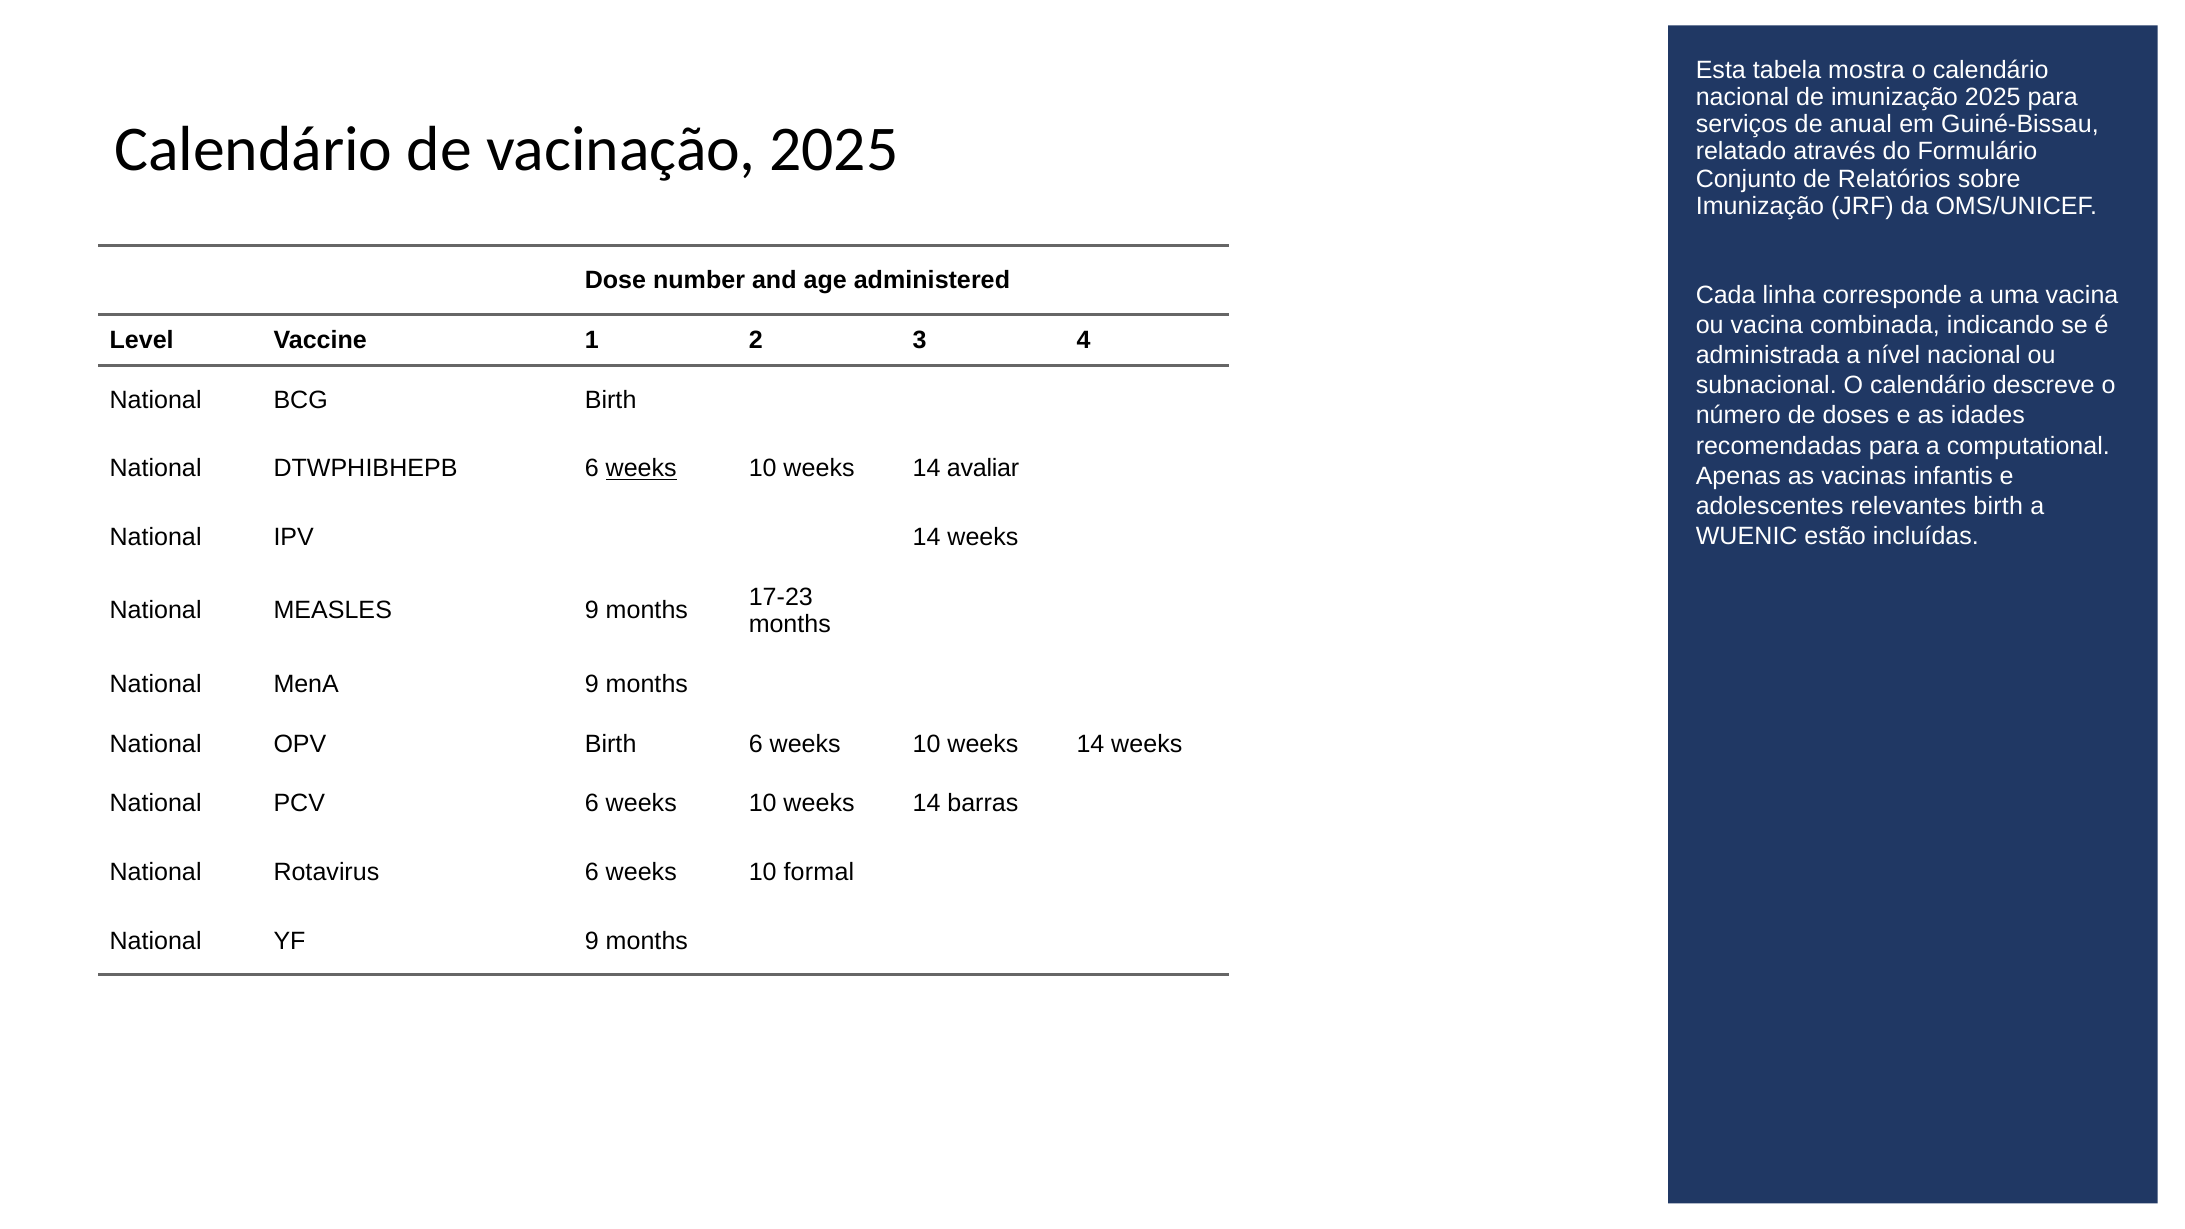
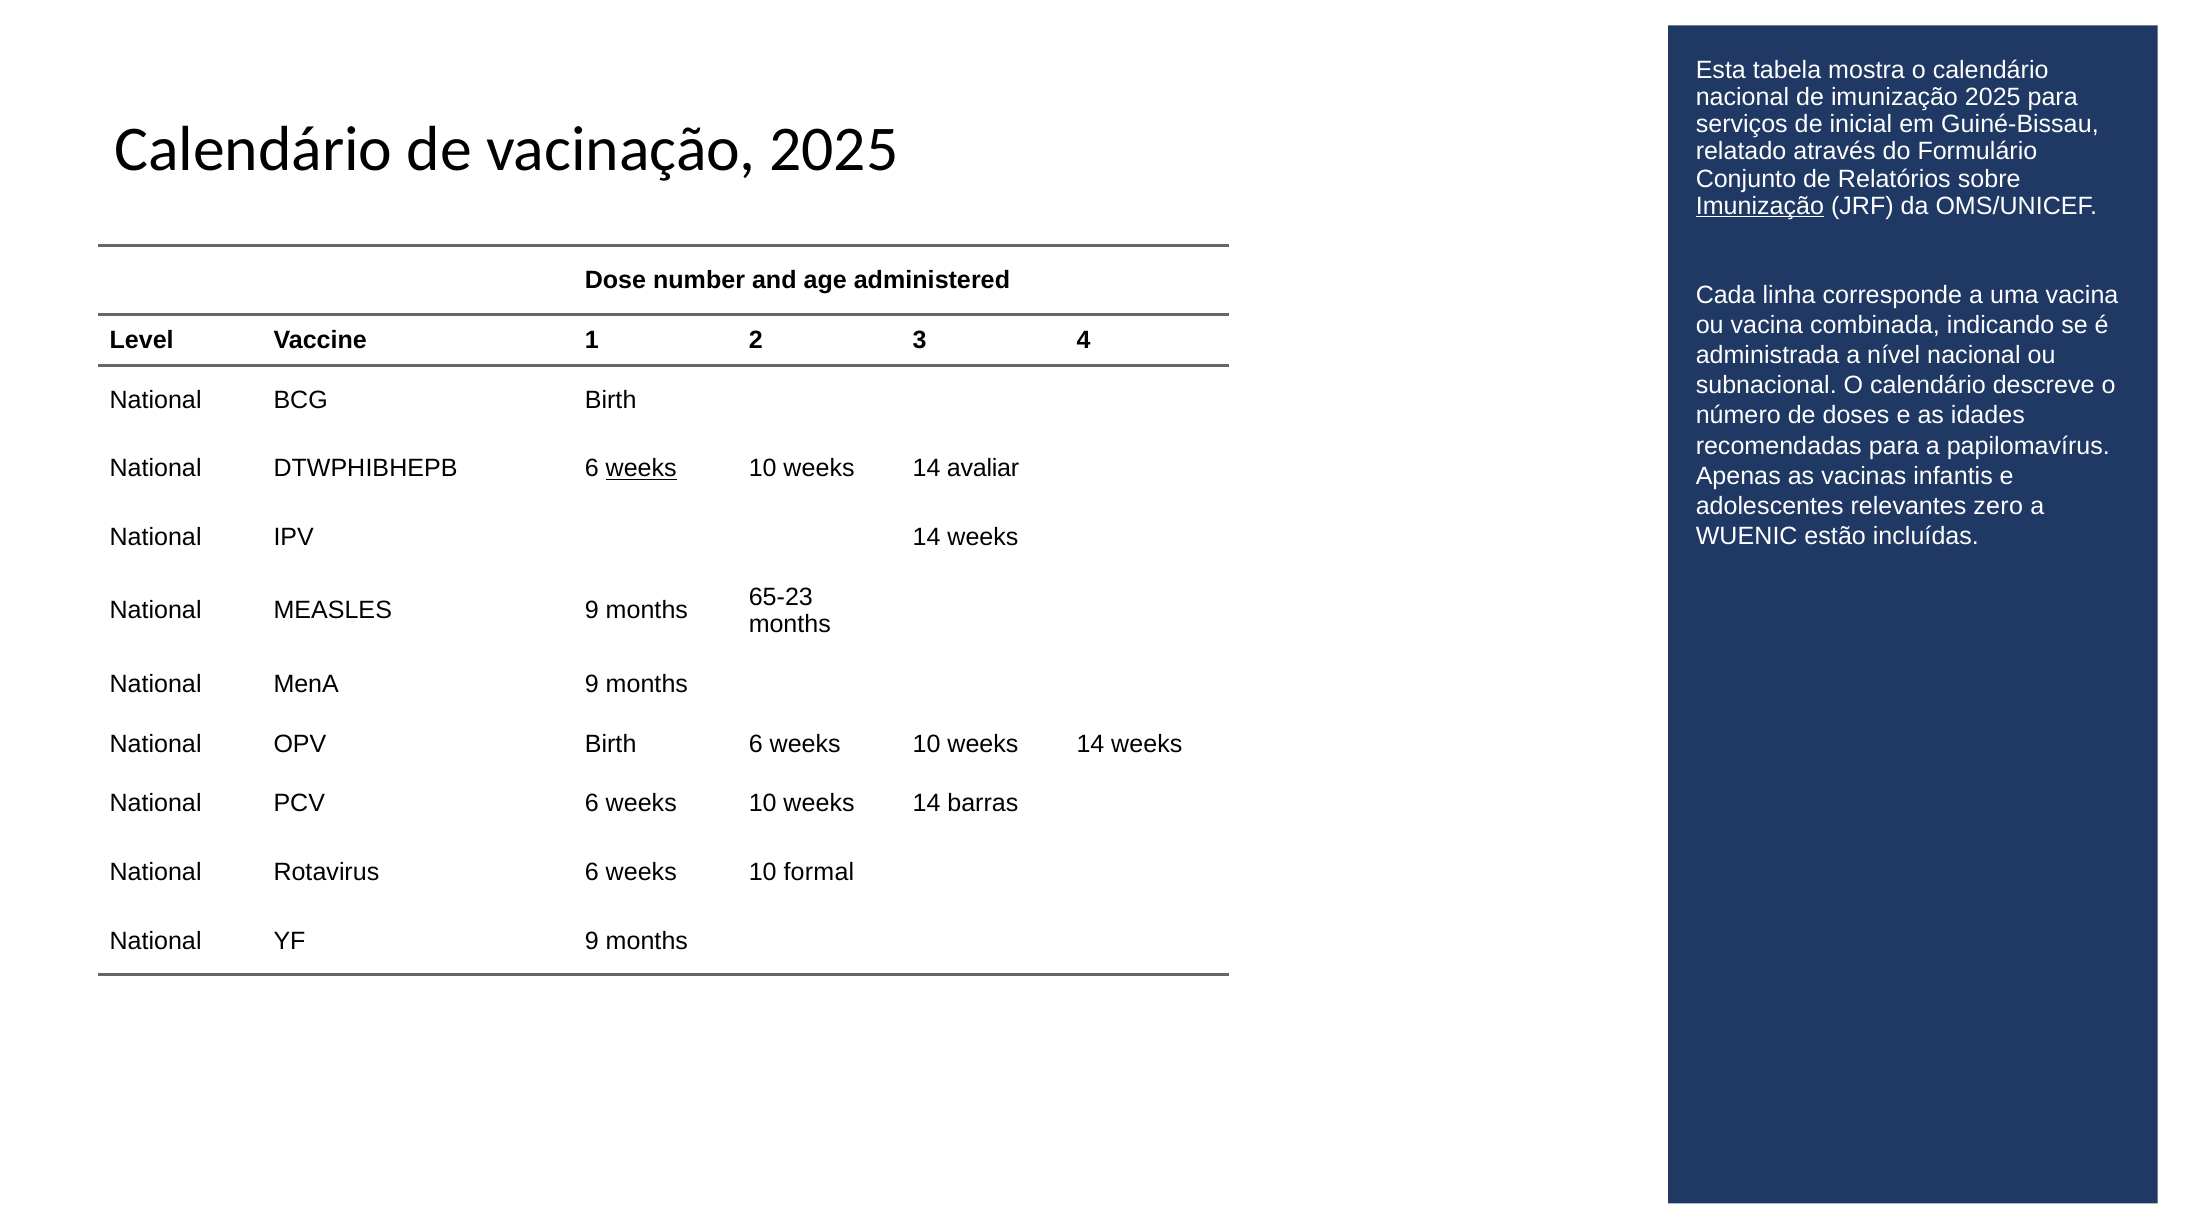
anual: anual -> inicial
Imunização at (1760, 206) underline: none -> present
computational: computational -> papilomavírus
relevantes birth: birth -> zero
17-23: 17-23 -> 65-23
